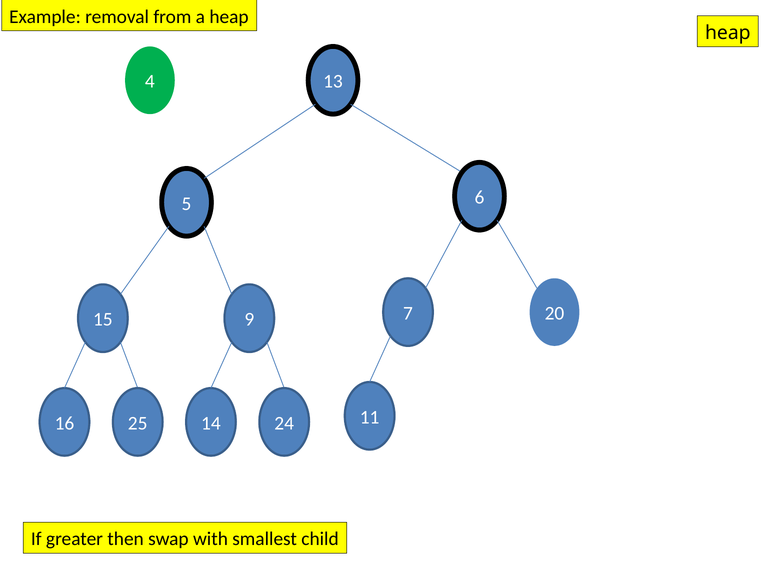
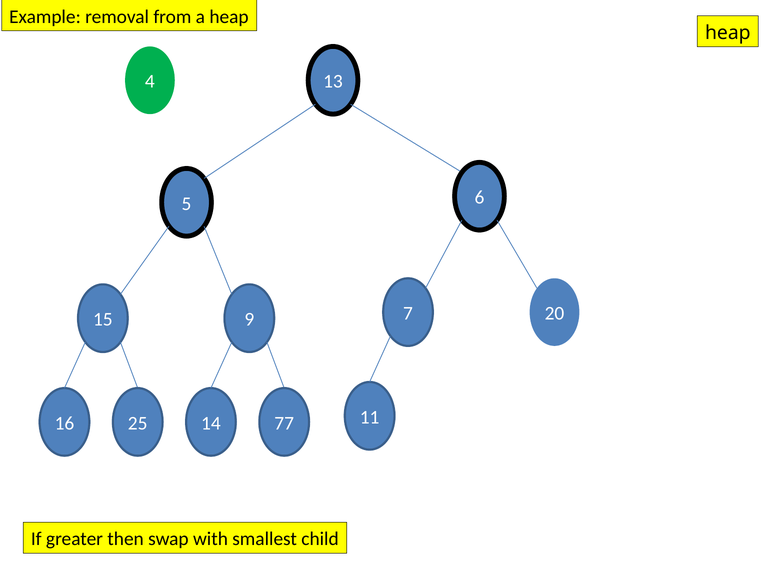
24: 24 -> 77
